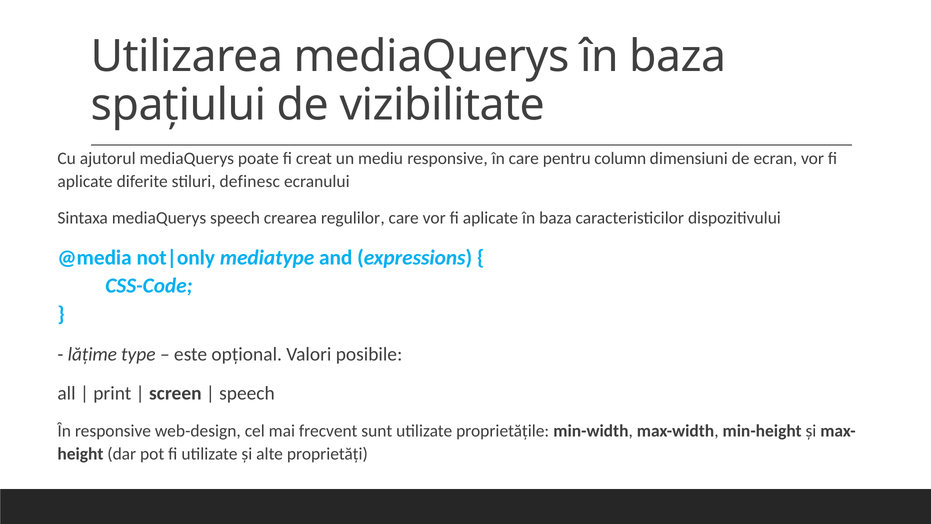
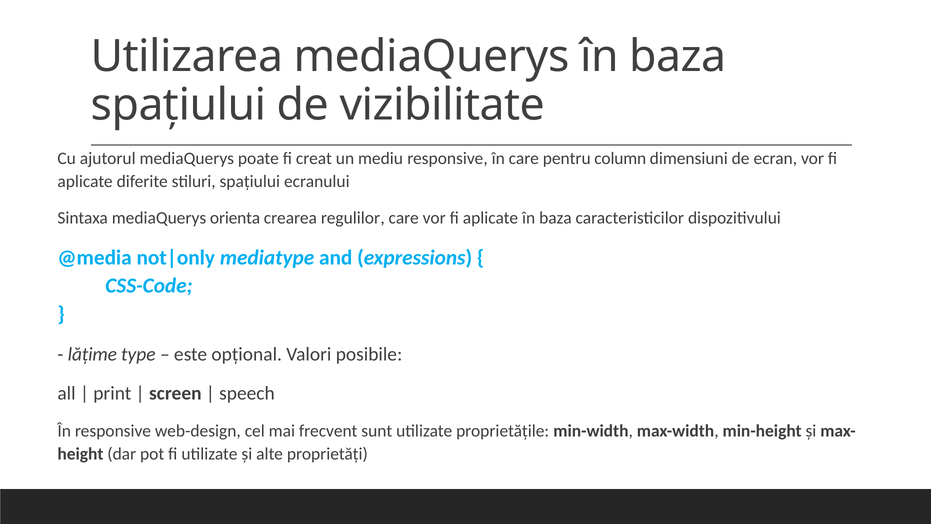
stiluri definesc: definesc -> spațiului
mediaQuerys speech: speech -> orienta
